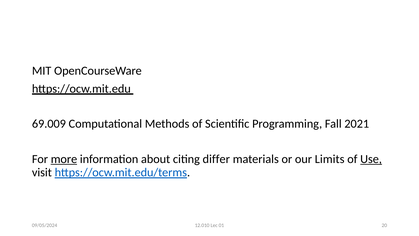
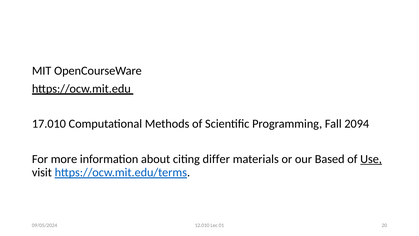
69.009: 69.009 -> 17.010
2021: 2021 -> 2094
more underline: present -> none
Limits: Limits -> Based
